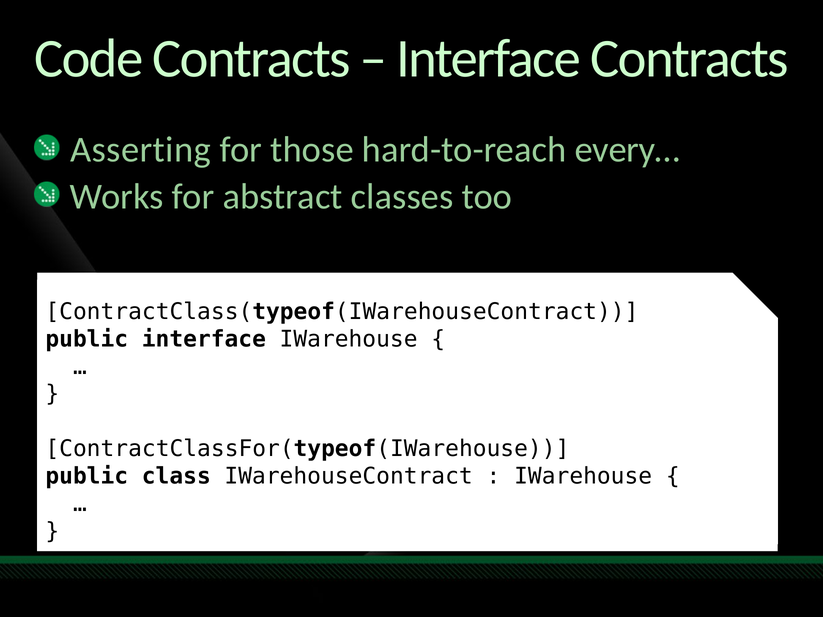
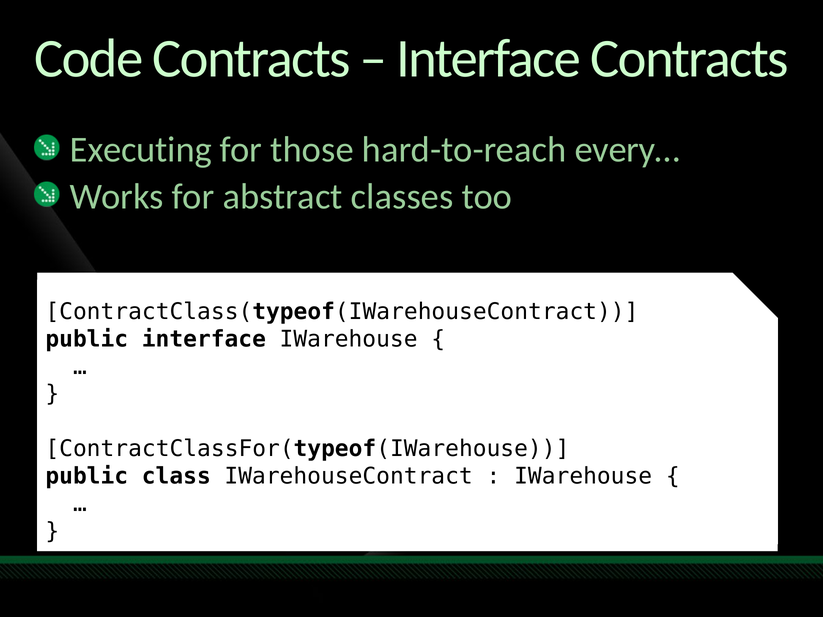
Asserting: Asserting -> Executing
